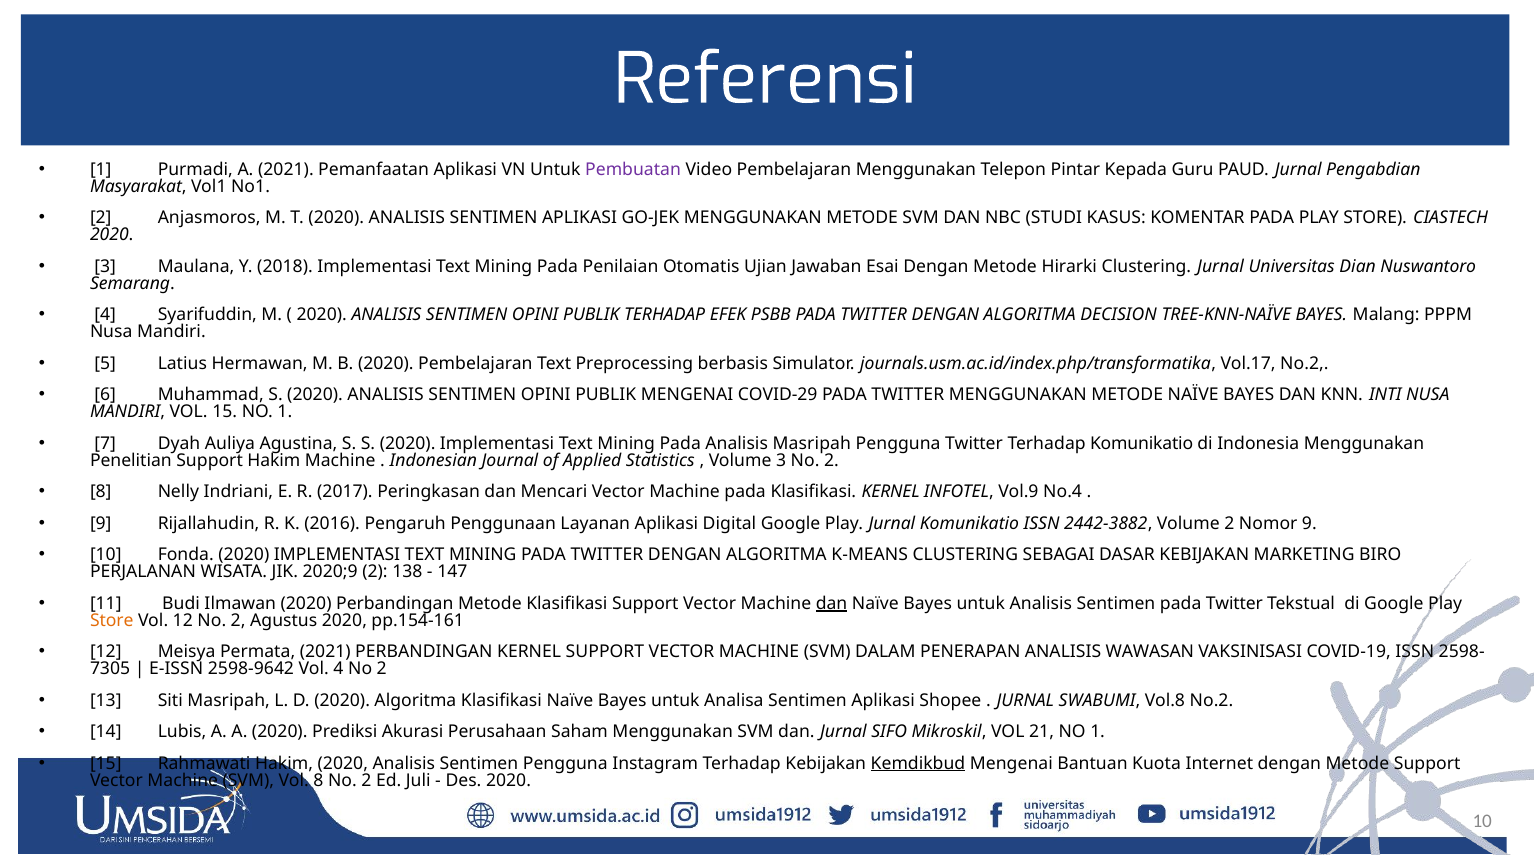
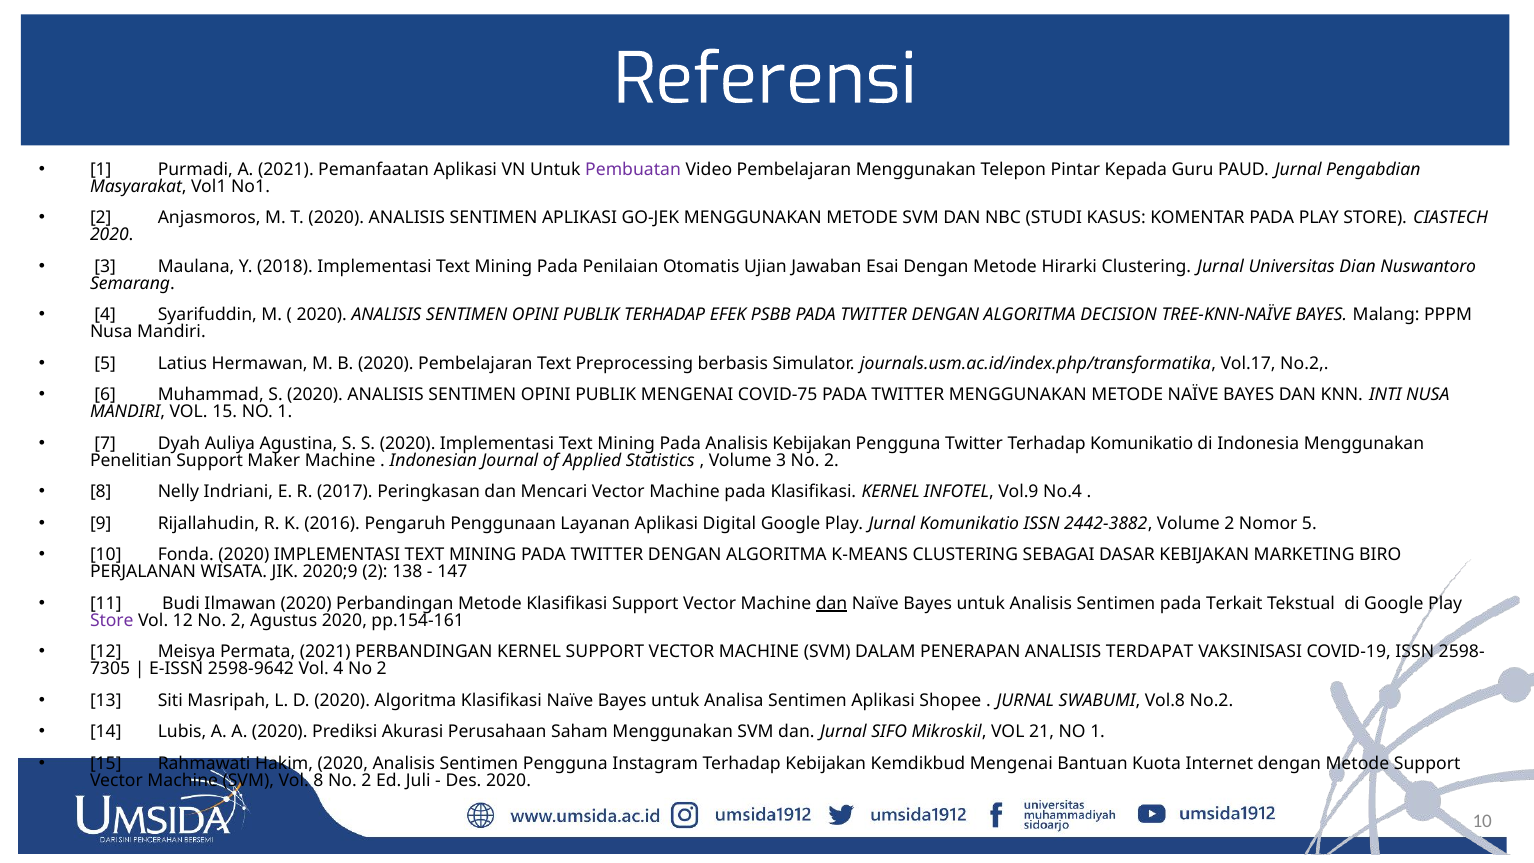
COVID-29: COVID-29 -> COVID-75
Analisis Masripah: Masripah -> Kebijakan
Support Hakim: Hakim -> Maker
Nomor 9: 9 -> 5
Sentimen pada Twitter: Twitter -> Terkait
Store at (112, 620) colour: orange -> purple
WAWASAN: WAWASAN -> TERDAPAT
Kemdikbud underline: present -> none
